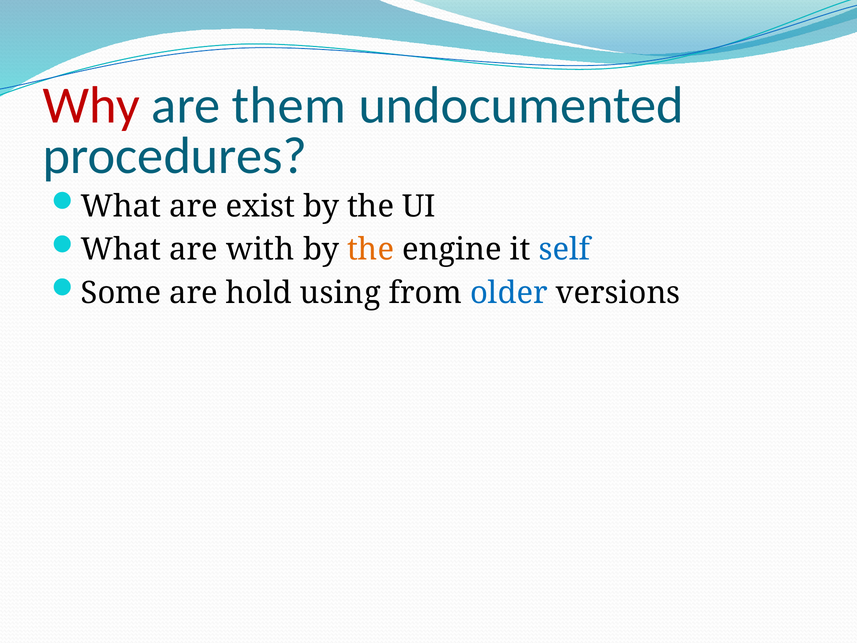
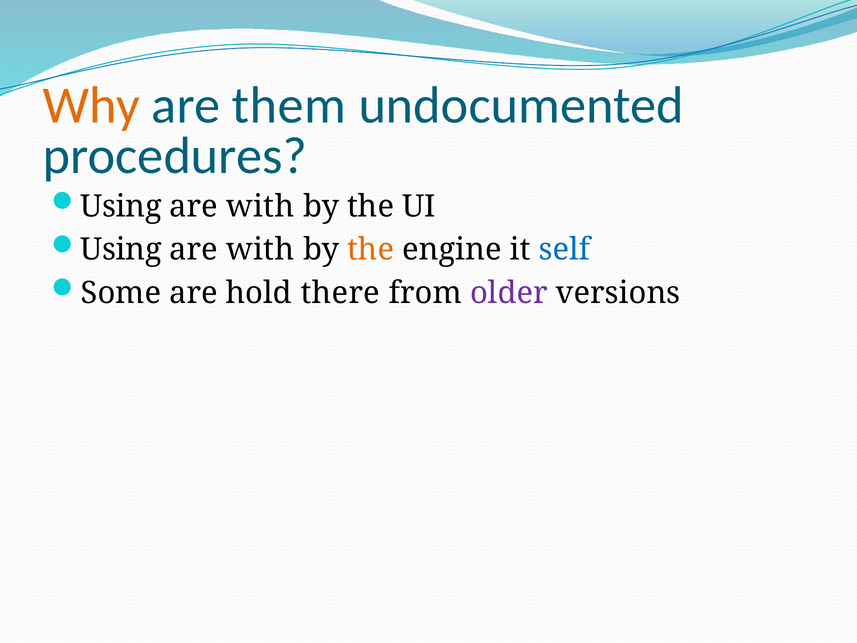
Why colour: red -> orange
What at (121, 206): What -> Using
exist at (260, 206): exist -> with
What at (121, 250): What -> Using
using: using -> there
older colour: blue -> purple
